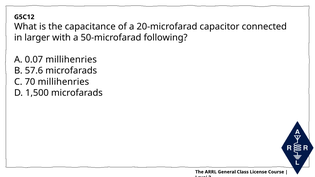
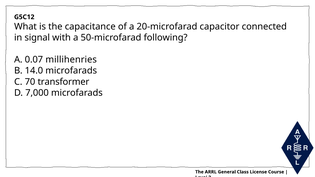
larger: larger -> signal
57.6: 57.6 -> 14.0
70 millihenries: millihenries -> transformer
1,500: 1,500 -> 7,000
